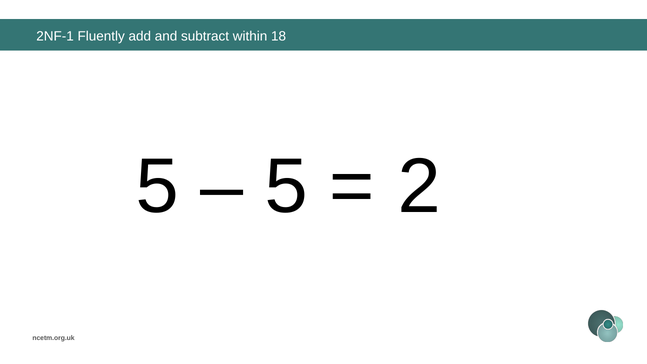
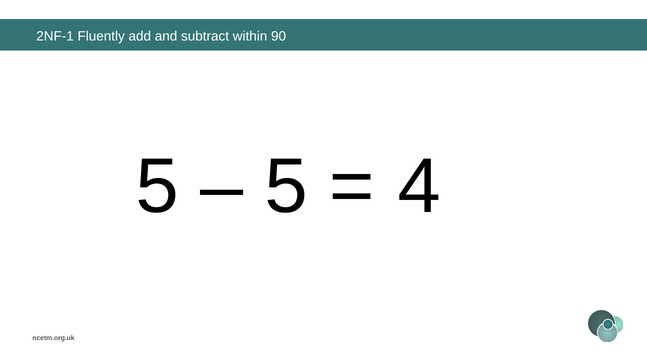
18: 18 -> 90
2: 2 -> 4
